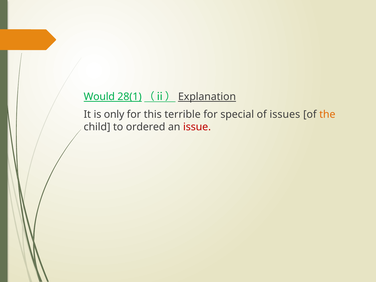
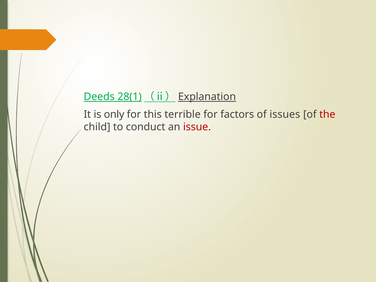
Would: Would -> Deeds
special: special -> factors
the colour: orange -> red
ordered: ordered -> conduct
